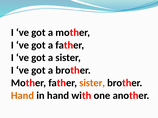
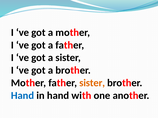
Hand at (22, 96) colour: orange -> blue
